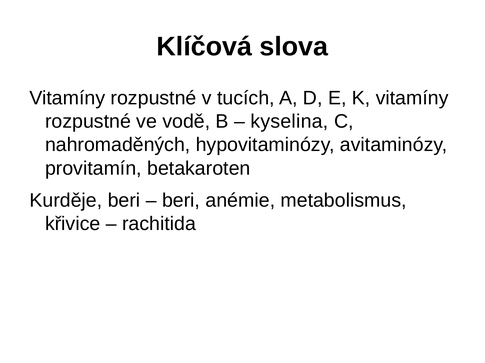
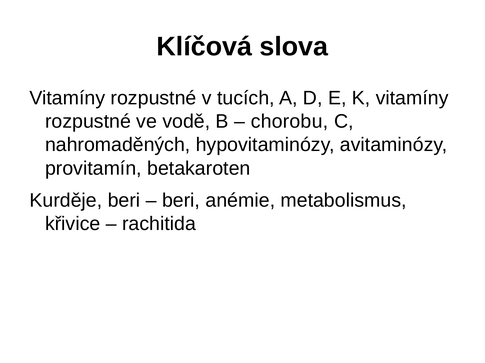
kyselina: kyselina -> chorobu
